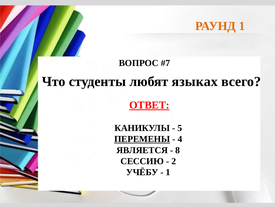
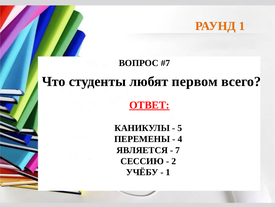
языках: языках -> первом
ПЕРЕМЕНЫ underline: present -> none
8: 8 -> 7
